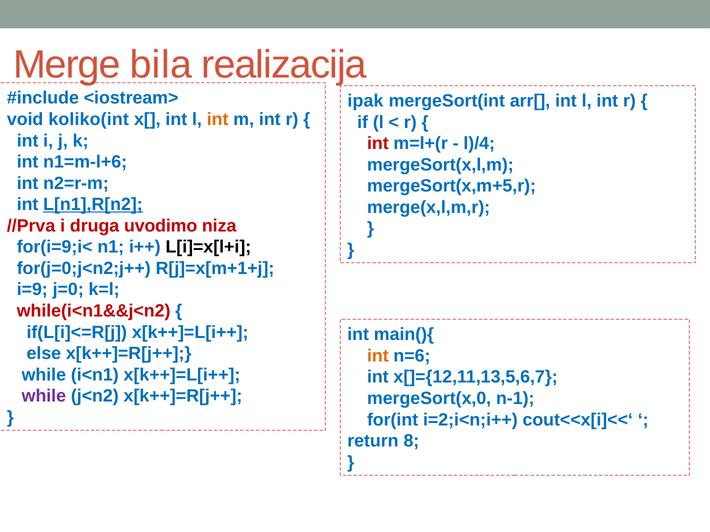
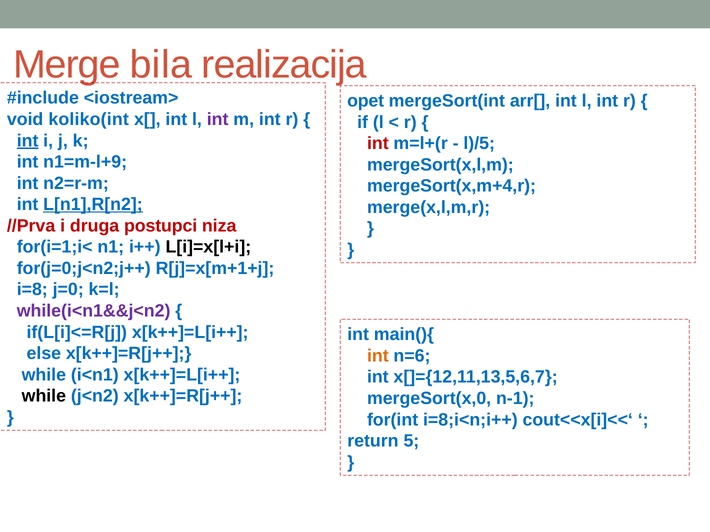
ipak: ipak -> opet
int at (218, 119) colour: orange -> purple
int at (28, 141) underline: none -> present
l)/4: l)/4 -> l)/5
n1=m-l+6: n1=m-l+6 -> n1=m-l+9
mergeSort(x,m+5,r: mergeSort(x,m+5,r -> mergeSort(x,m+4,r
uvodimo: uvodimo -> postupci
for(i=9;i<: for(i=9;i< -> for(i=1;i<
i=9: i=9 -> i=8
while(i<n1&&j<n2 colour: red -> purple
while at (44, 396) colour: purple -> black
i=2;i<n;i++: i=2;i<n;i++ -> i=8;i<n;i++
8: 8 -> 5
